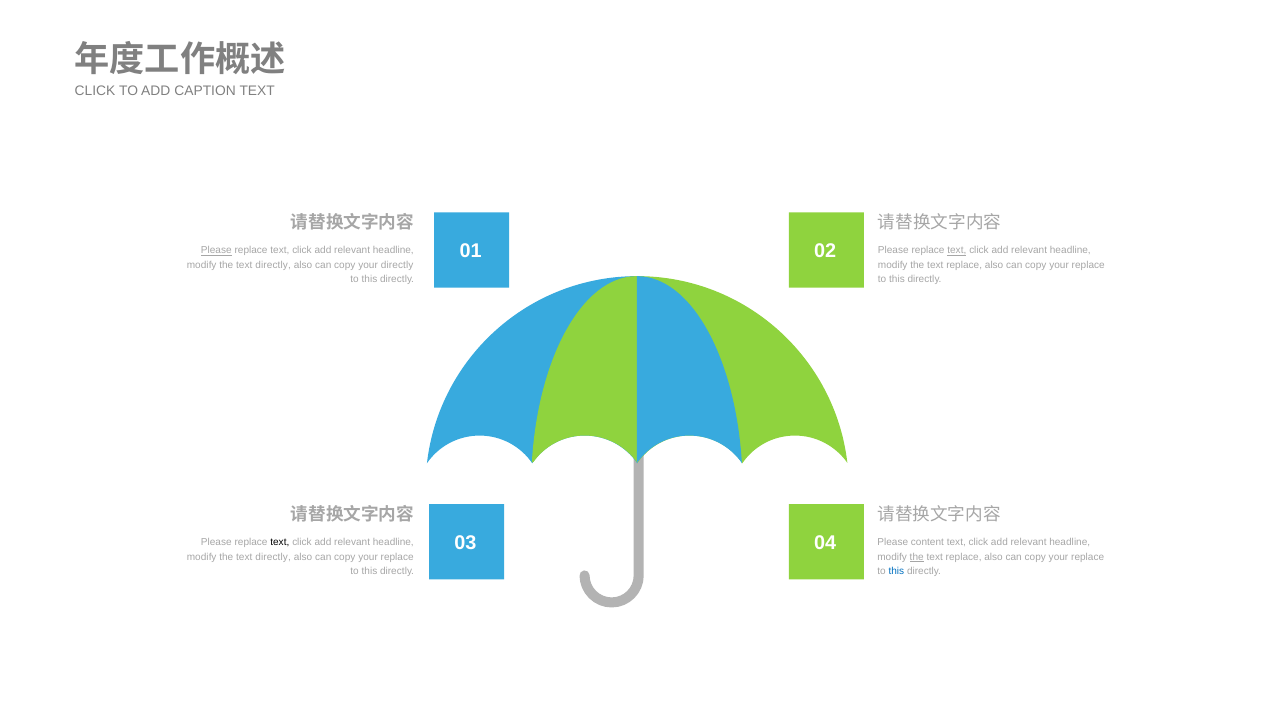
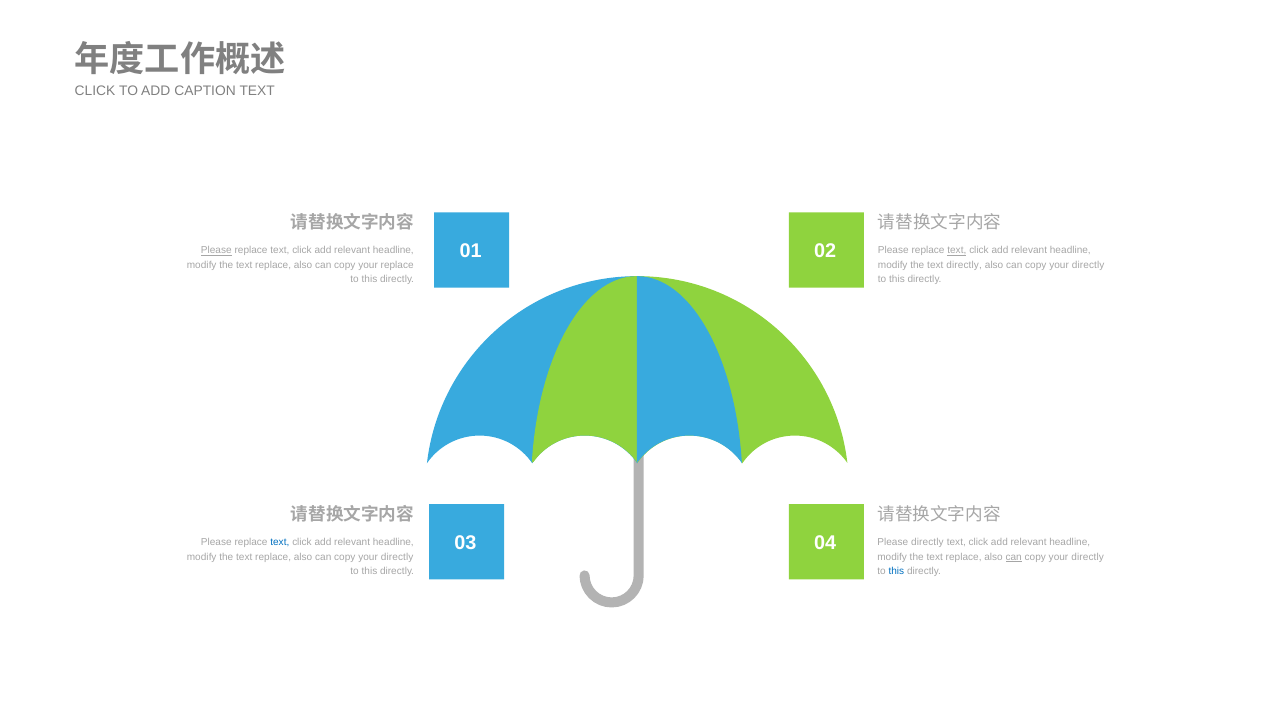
directly at (273, 265): directly -> replace
your directly: directly -> replace
replace at (964, 265): replace -> directly
replace at (1088, 265): replace -> directly
text at (280, 543) colour: black -> blue
Please content: content -> directly
directly at (273, 557): directly -> replace
replace at (397, 557): replace -> directly
the at (917, 557) underline: present -> none
can at (1014, 557) underline: none -> present
replace at (1088, 557): replace -> directly
